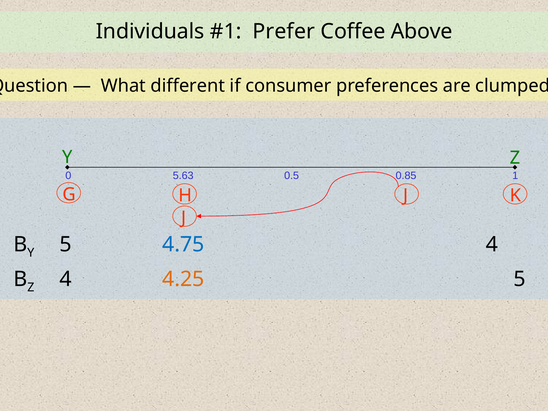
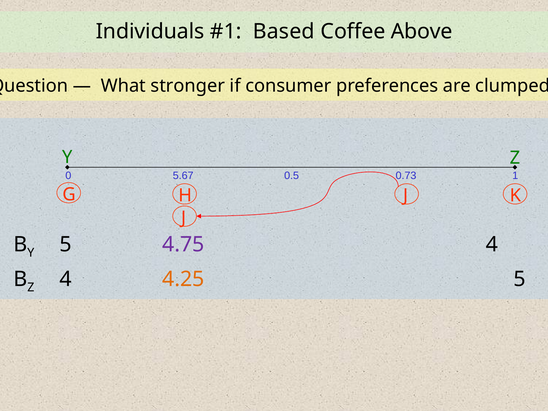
Prefer: Prefer -> Based
different: different -> stronger
5.63: 5.63 -> 5.67
0.85: 0.85 -> 0.73
4.75 colour: blue -> purple
